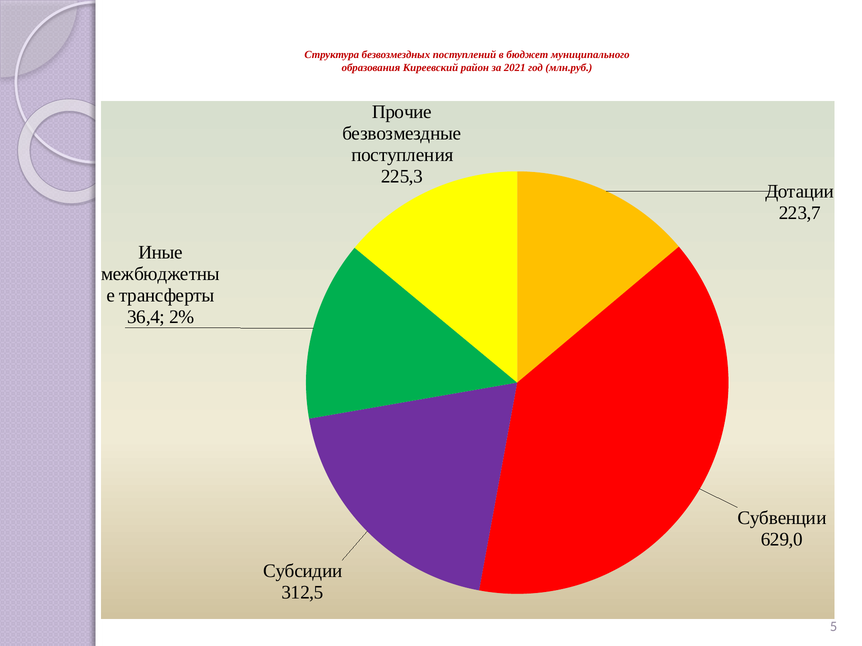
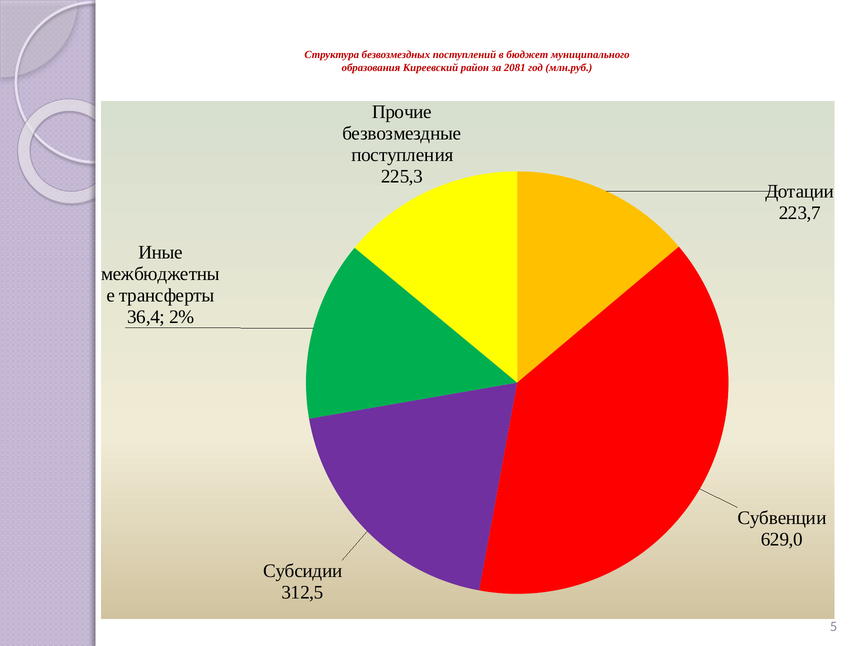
2021: 2021 -> 2081
